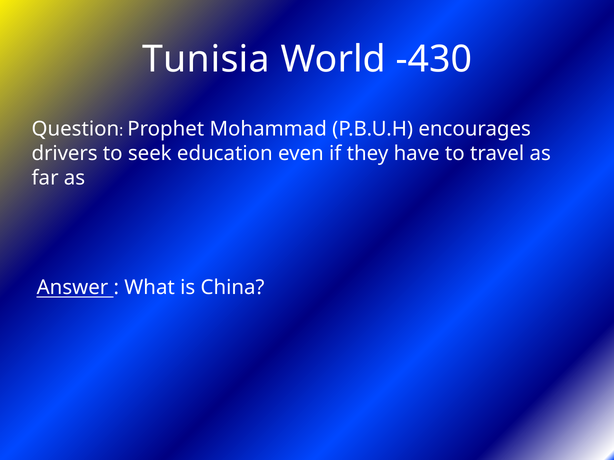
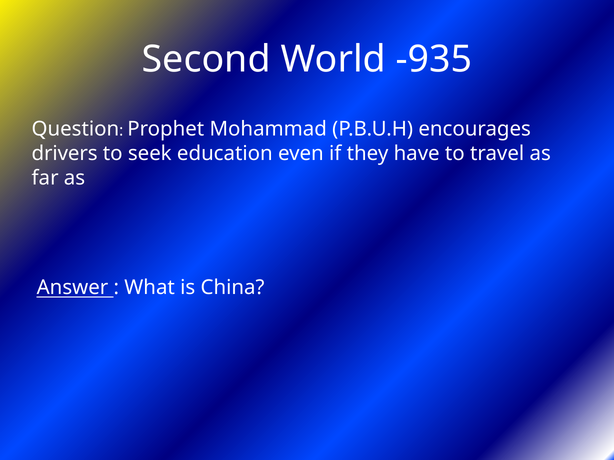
Tunisia: Tunisia -> Second
-430: -430 -> -935
